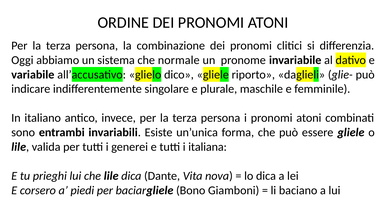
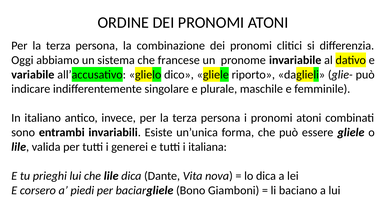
normale: normale -> francese
